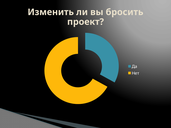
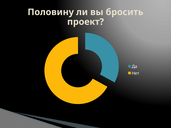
Изменить: Изменить -> Половину
